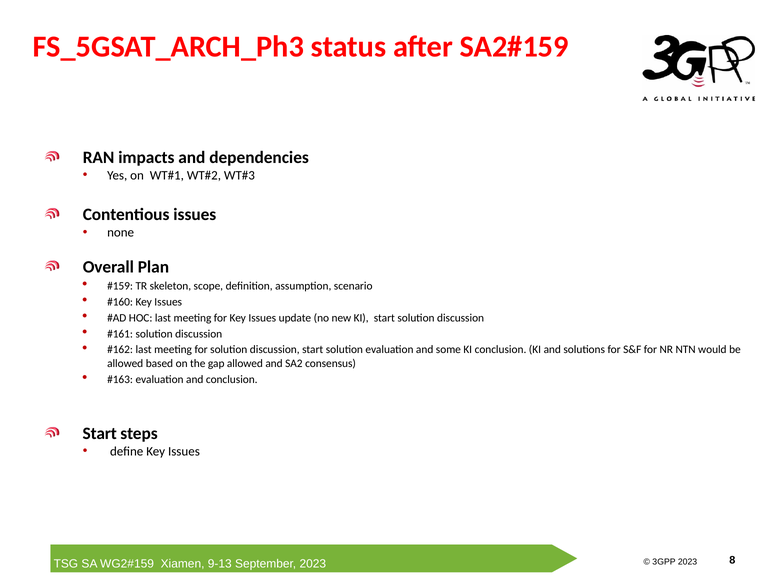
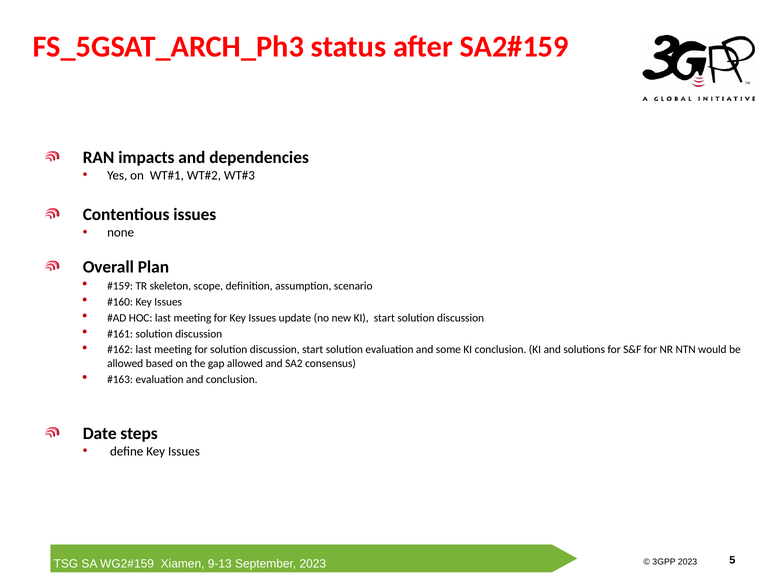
Start at (100, 433): Start -> Date
8: 8 -> 5
